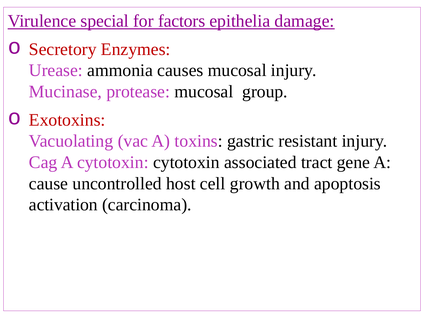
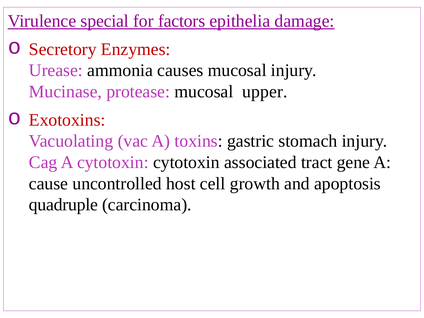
group: group -> upper
resistant: resistant -> stomach
activation: activation -> quadruple
